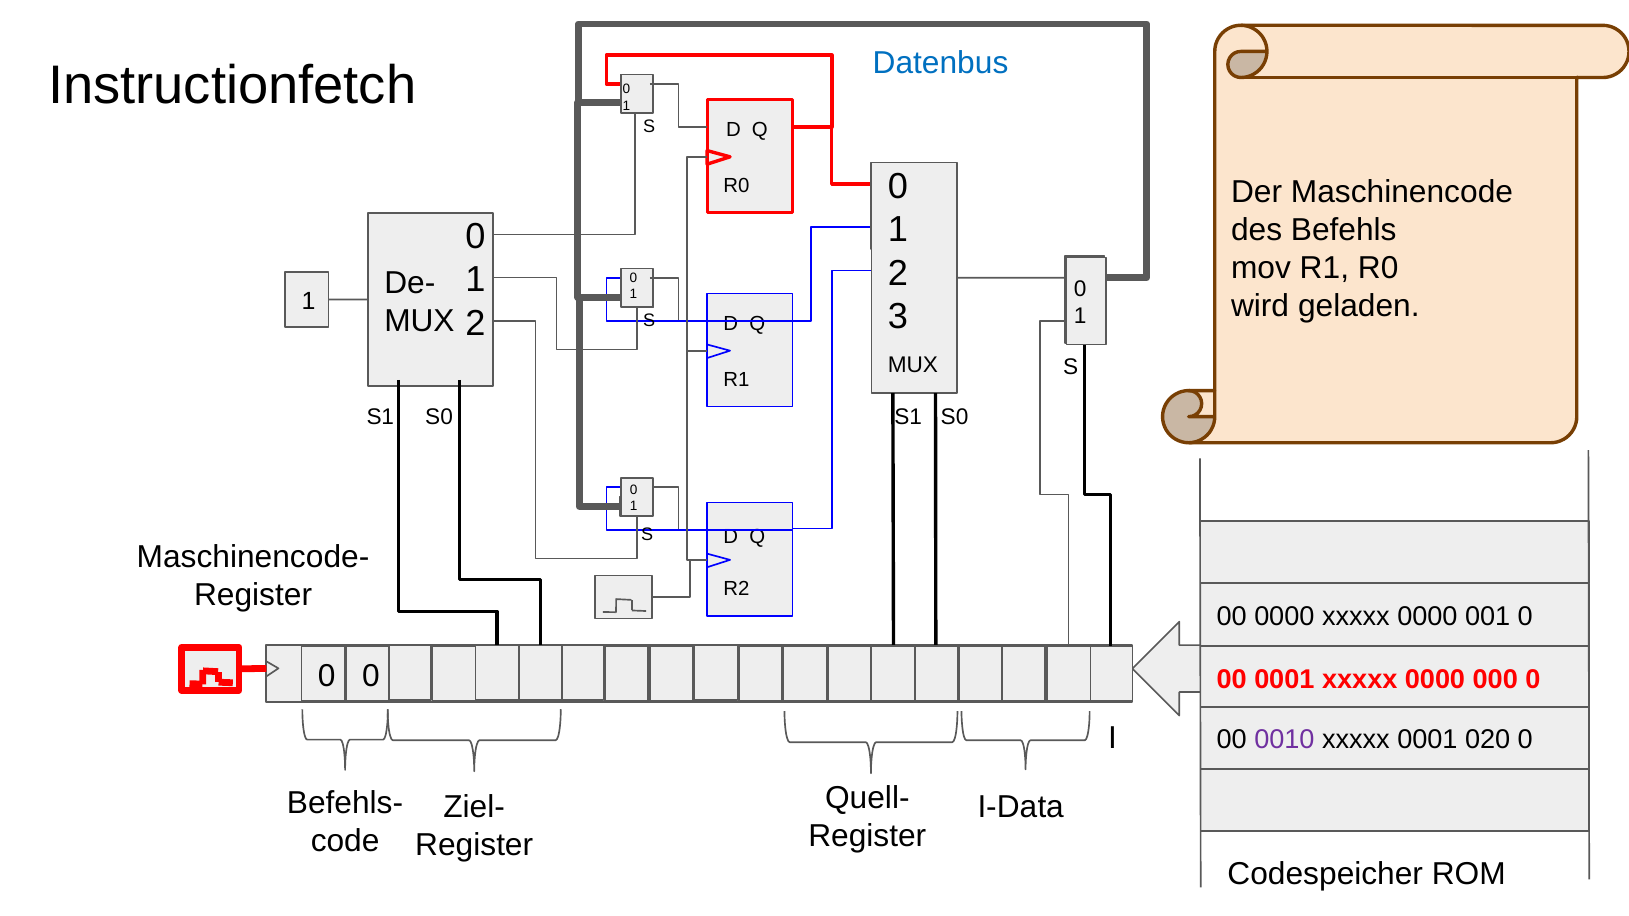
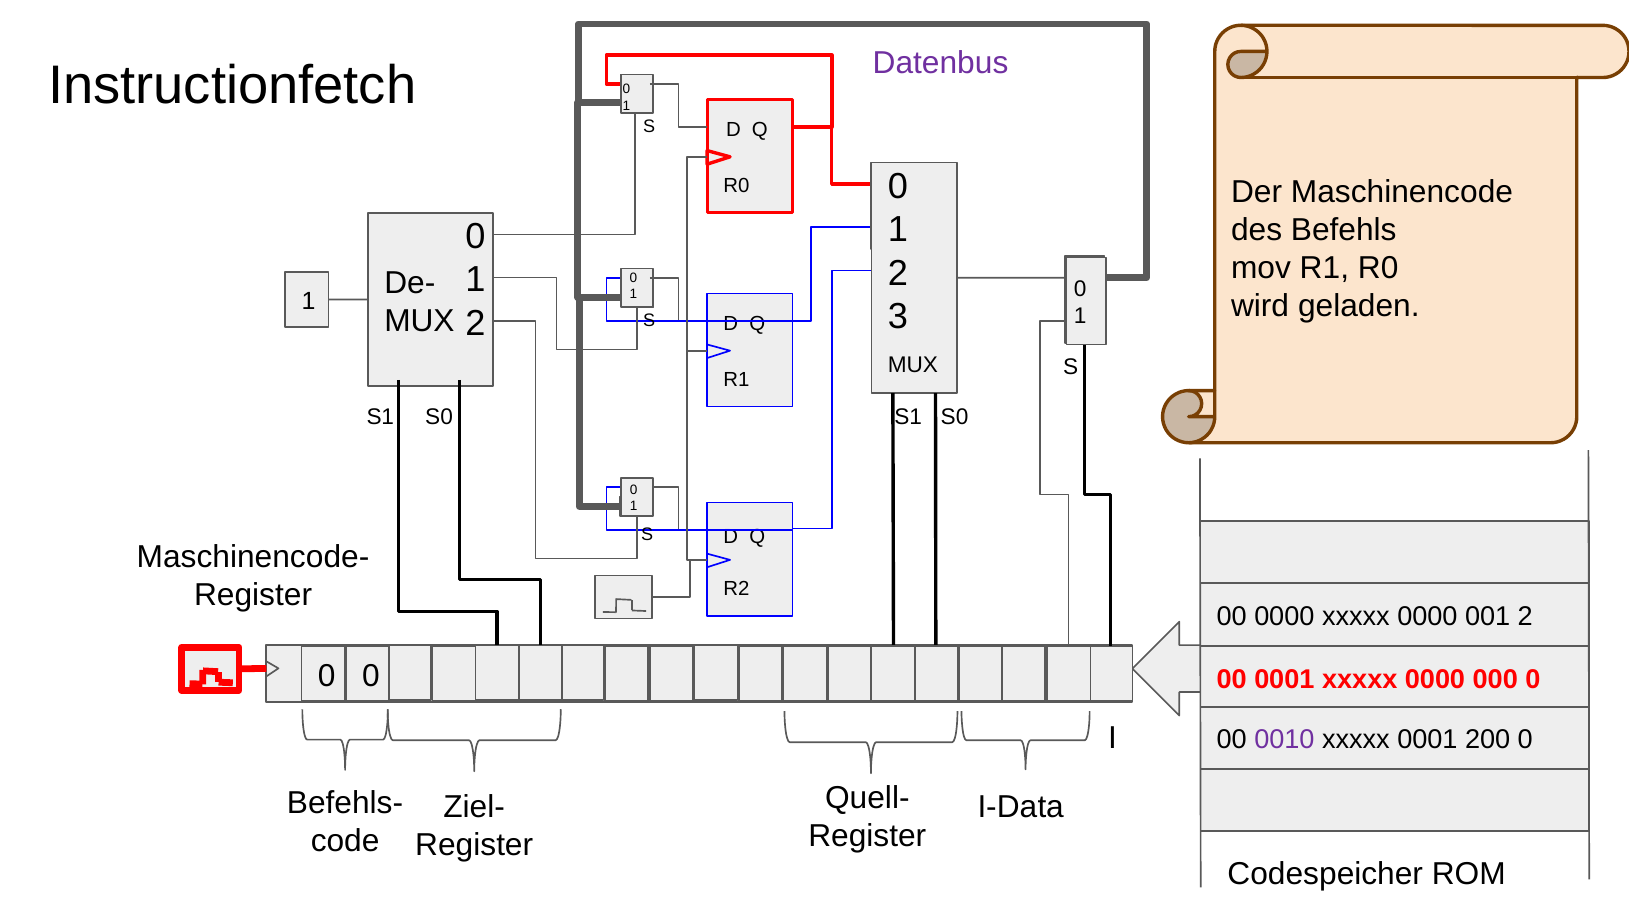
Datenbus colour: blue -> purple
001 0: 0 -> 2
020: 020 -> 200
